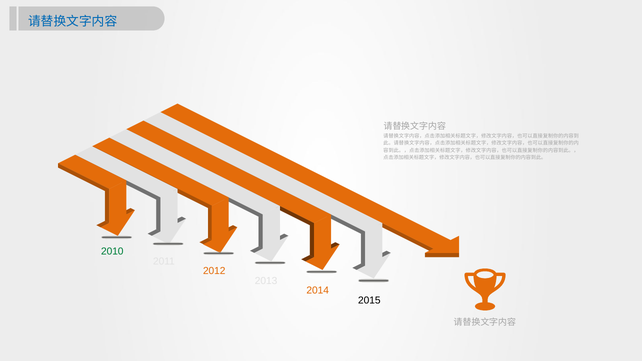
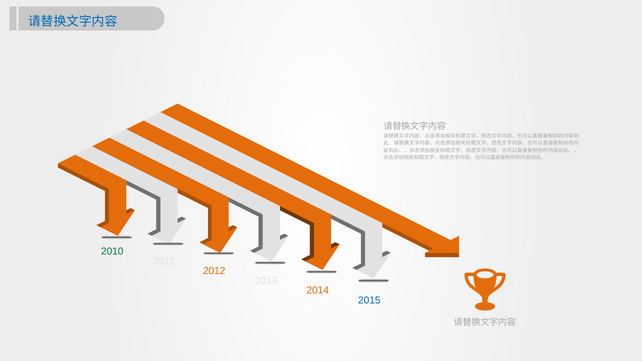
2015 colour: black -> blue
